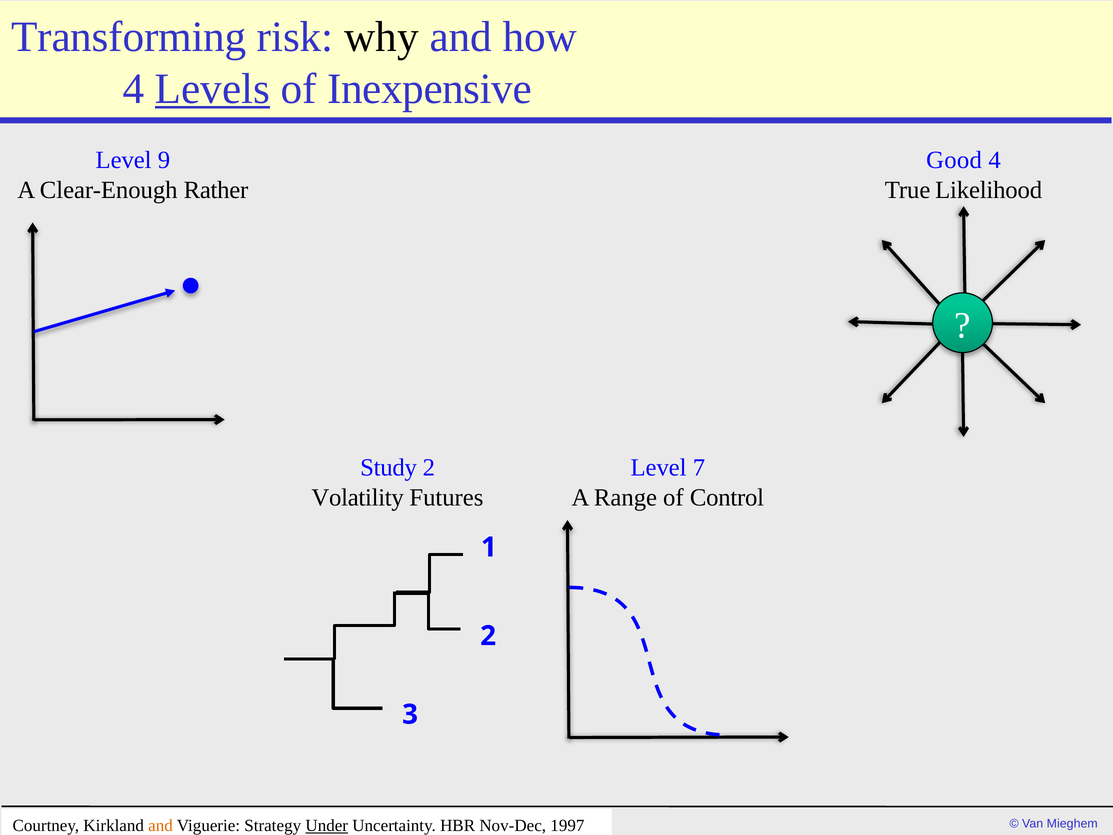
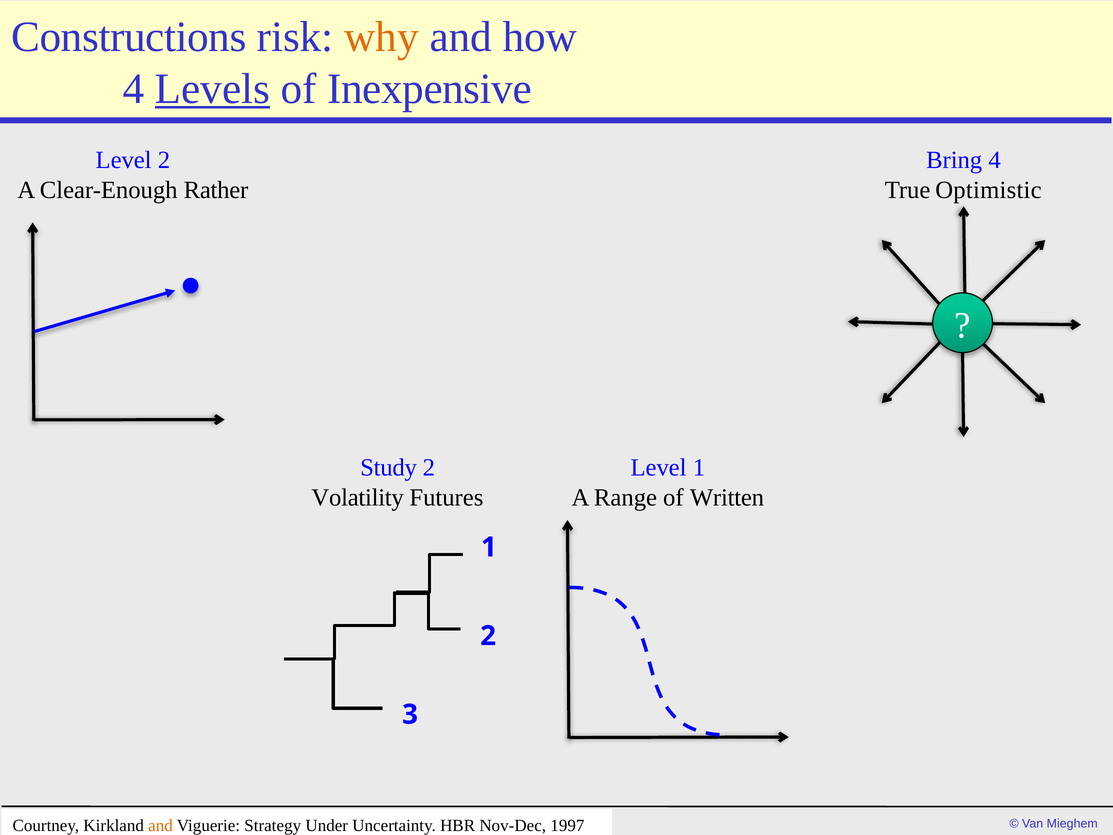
Transforming: Transforming -> Constructions
why colour: black -> orange
Level 9: 9 -> 2
Good: Good -> Bring
Likelihood: Likelihood -> Optimistic
Level 7: 7 -> 1
Control: Control -> Written
Under underline: present -> none
